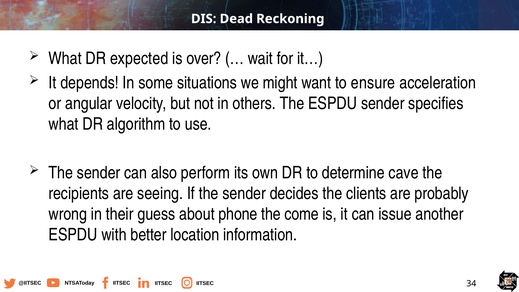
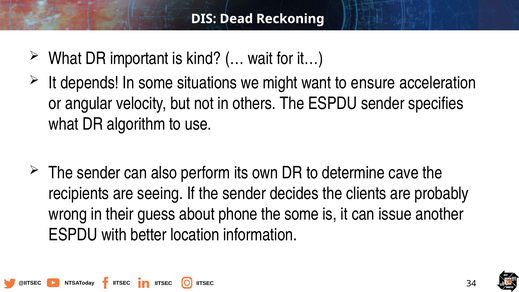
expected: expected -> important
over: over -> kind
the come: come -> some
